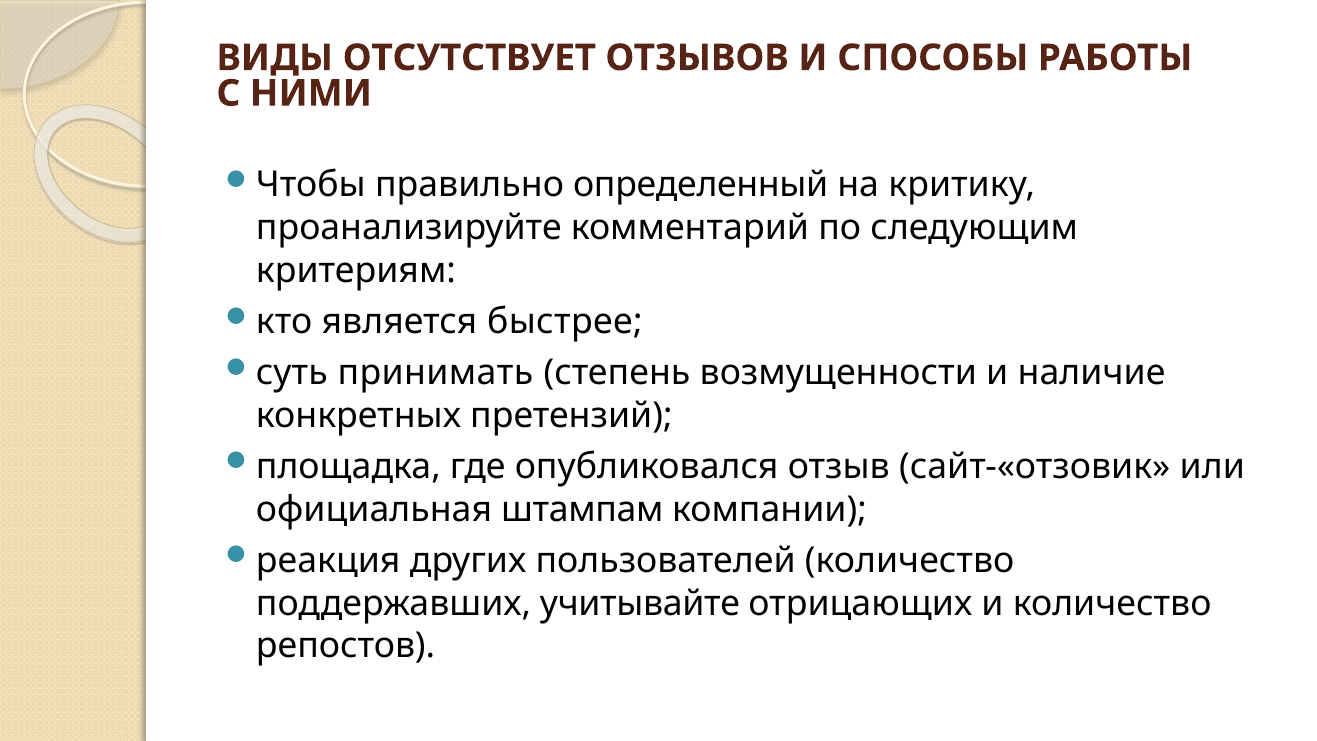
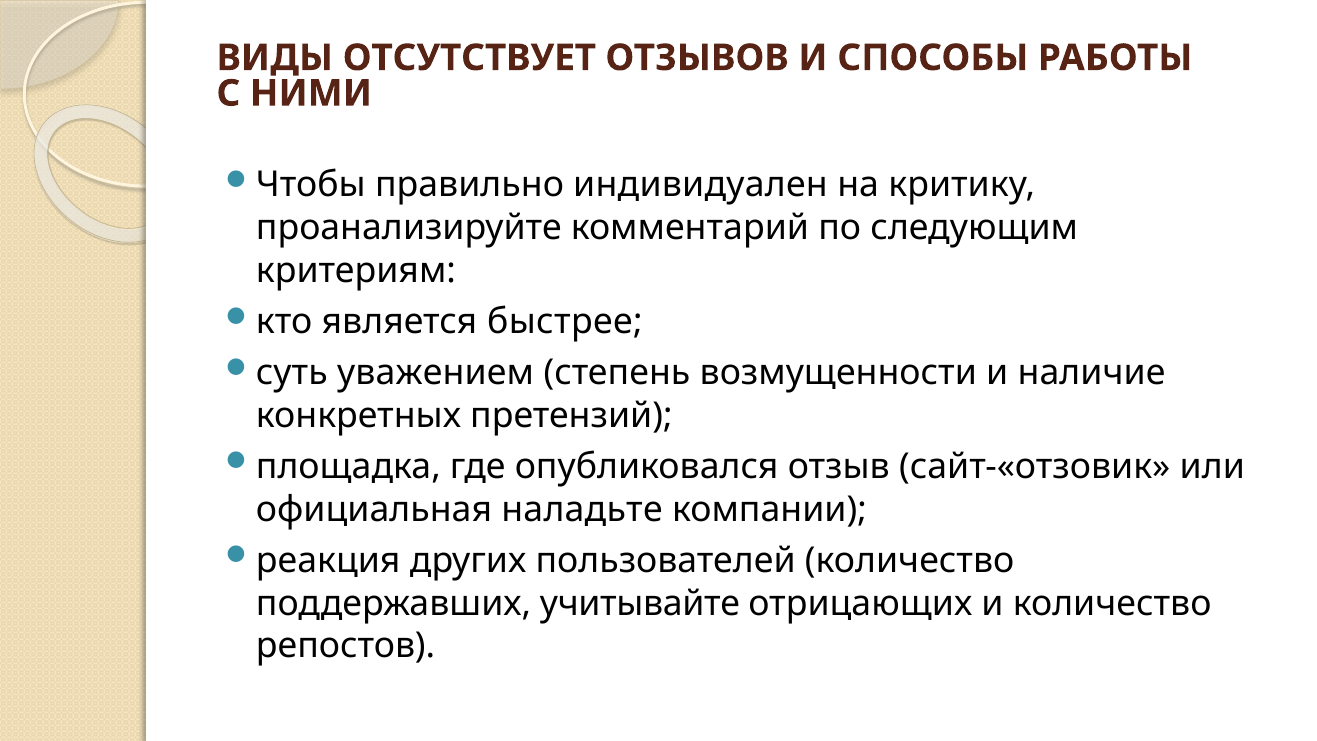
определенный: определенный -> индивидуален
принимать: принимать -> уважением
штампам: штампам -> наладьте
